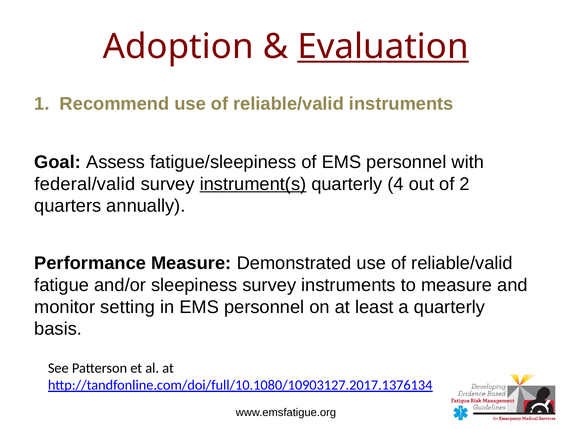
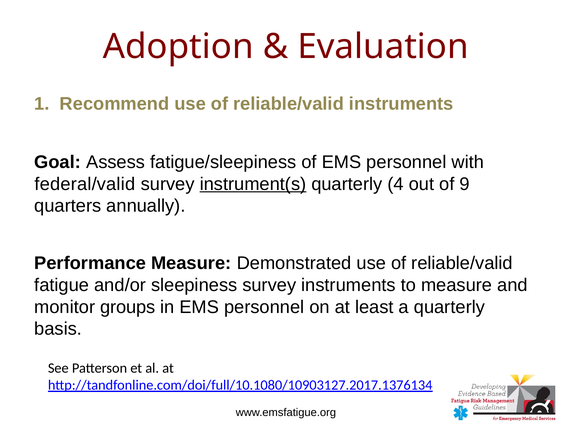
Evaluation underline: present -> none
2: 2 -> 9
setting: setting -> groups
